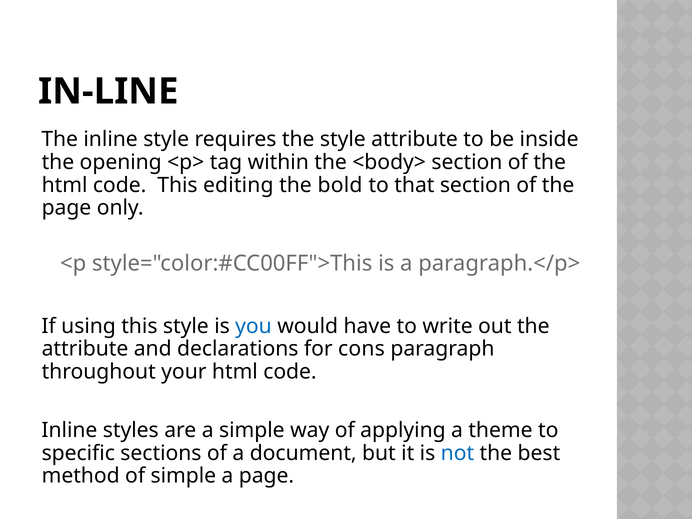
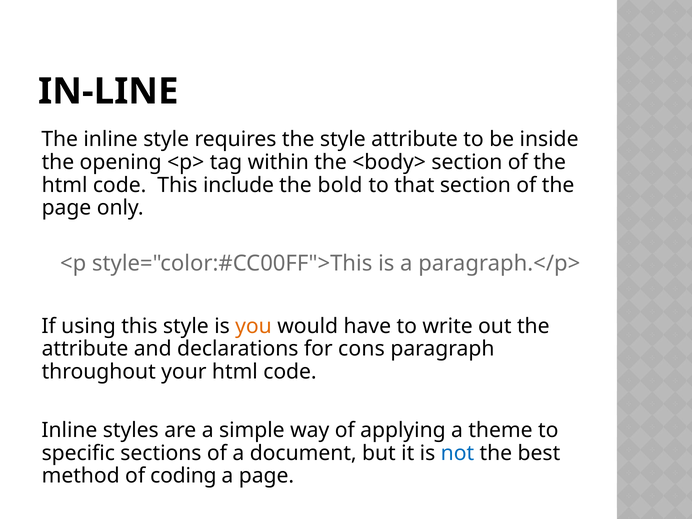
editing: editing -> include
you colour: blue -> orange
of simple: simple -> coding
